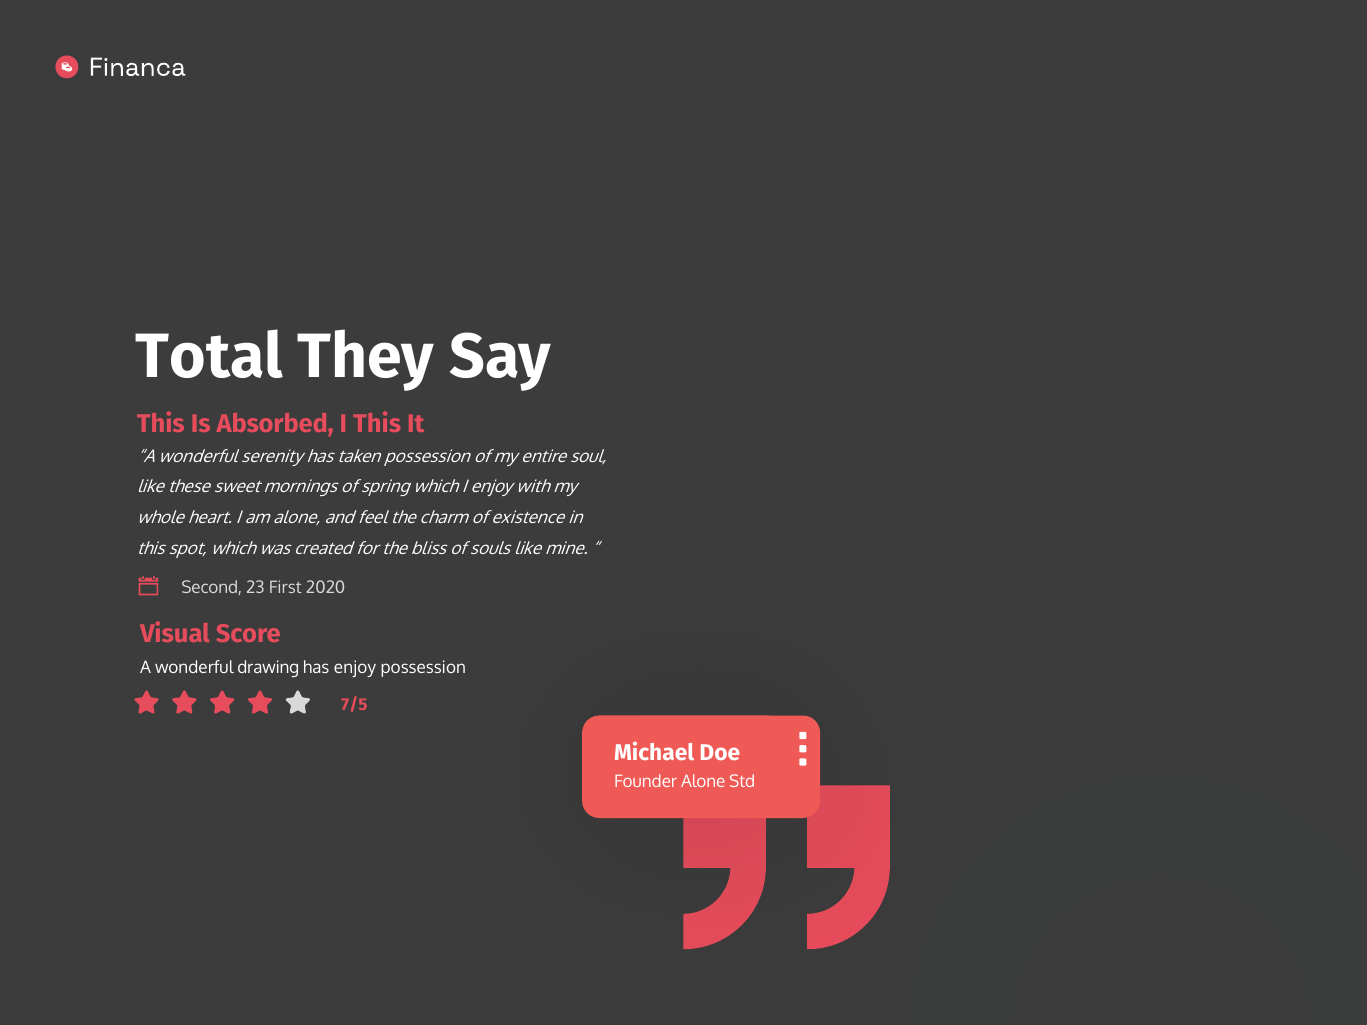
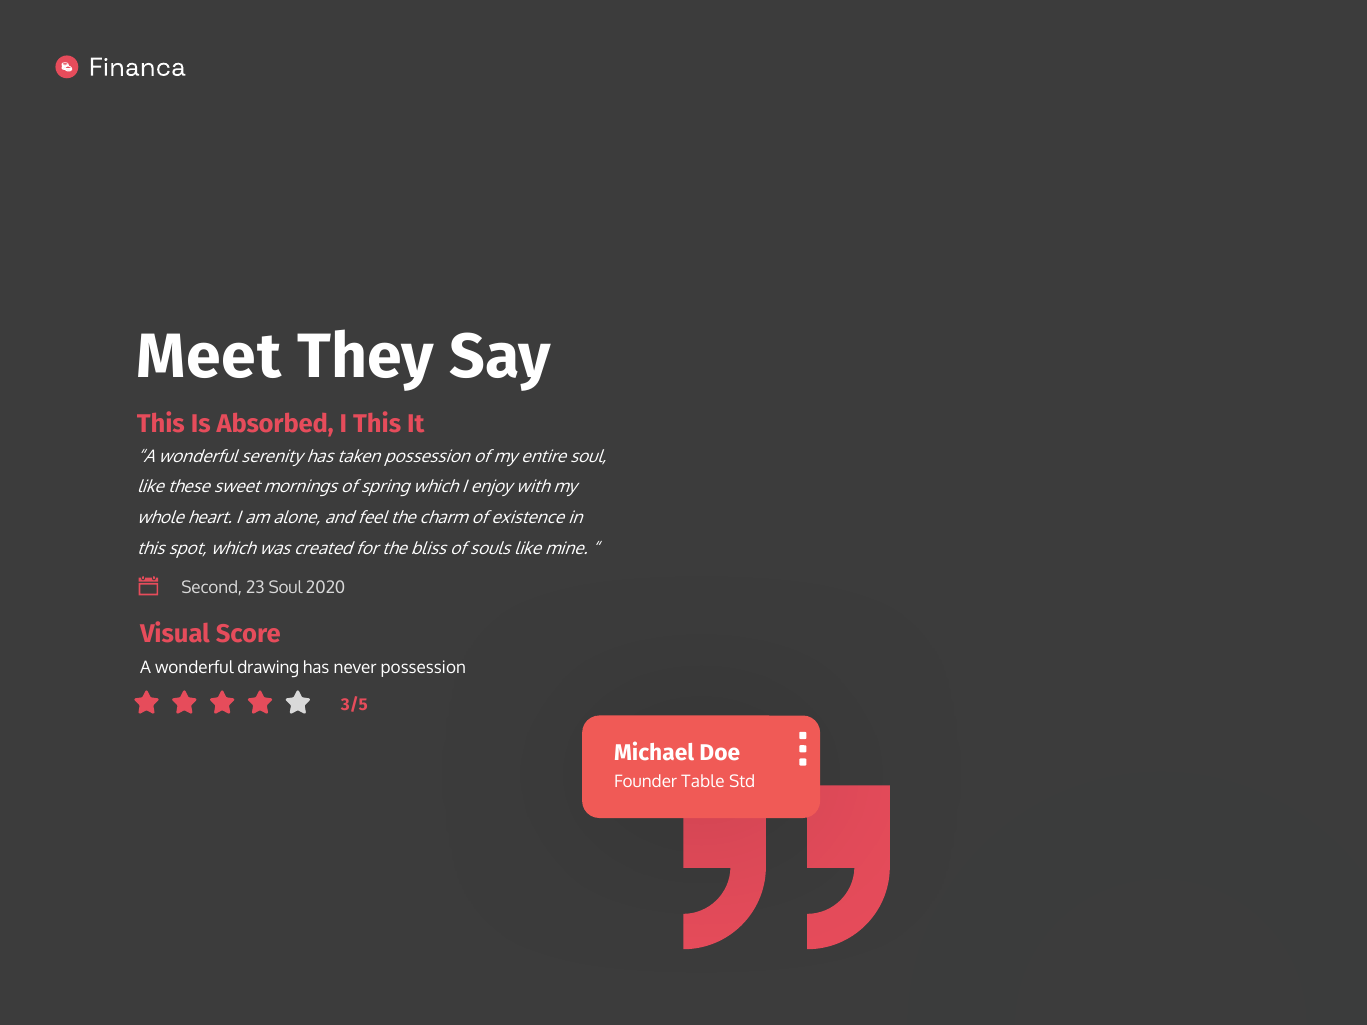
Total: Total -> Meet
23 First: First -> Soul
has enjoy: enjoy -> never
7/5: 7/5 -> 3/5
Founder Alone: Alone -> Table
